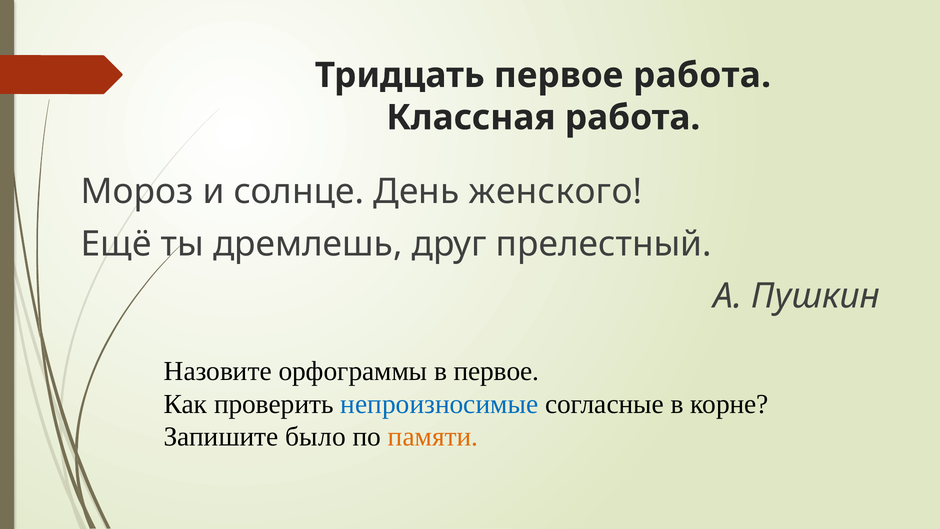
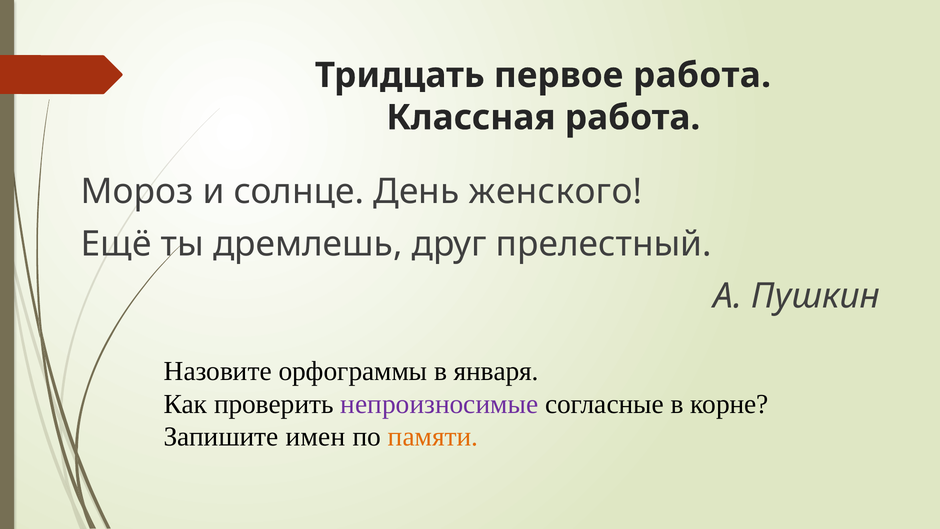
в первое: первое -> января
непроизносимые colour: blue -> purple
было: было -> имен
